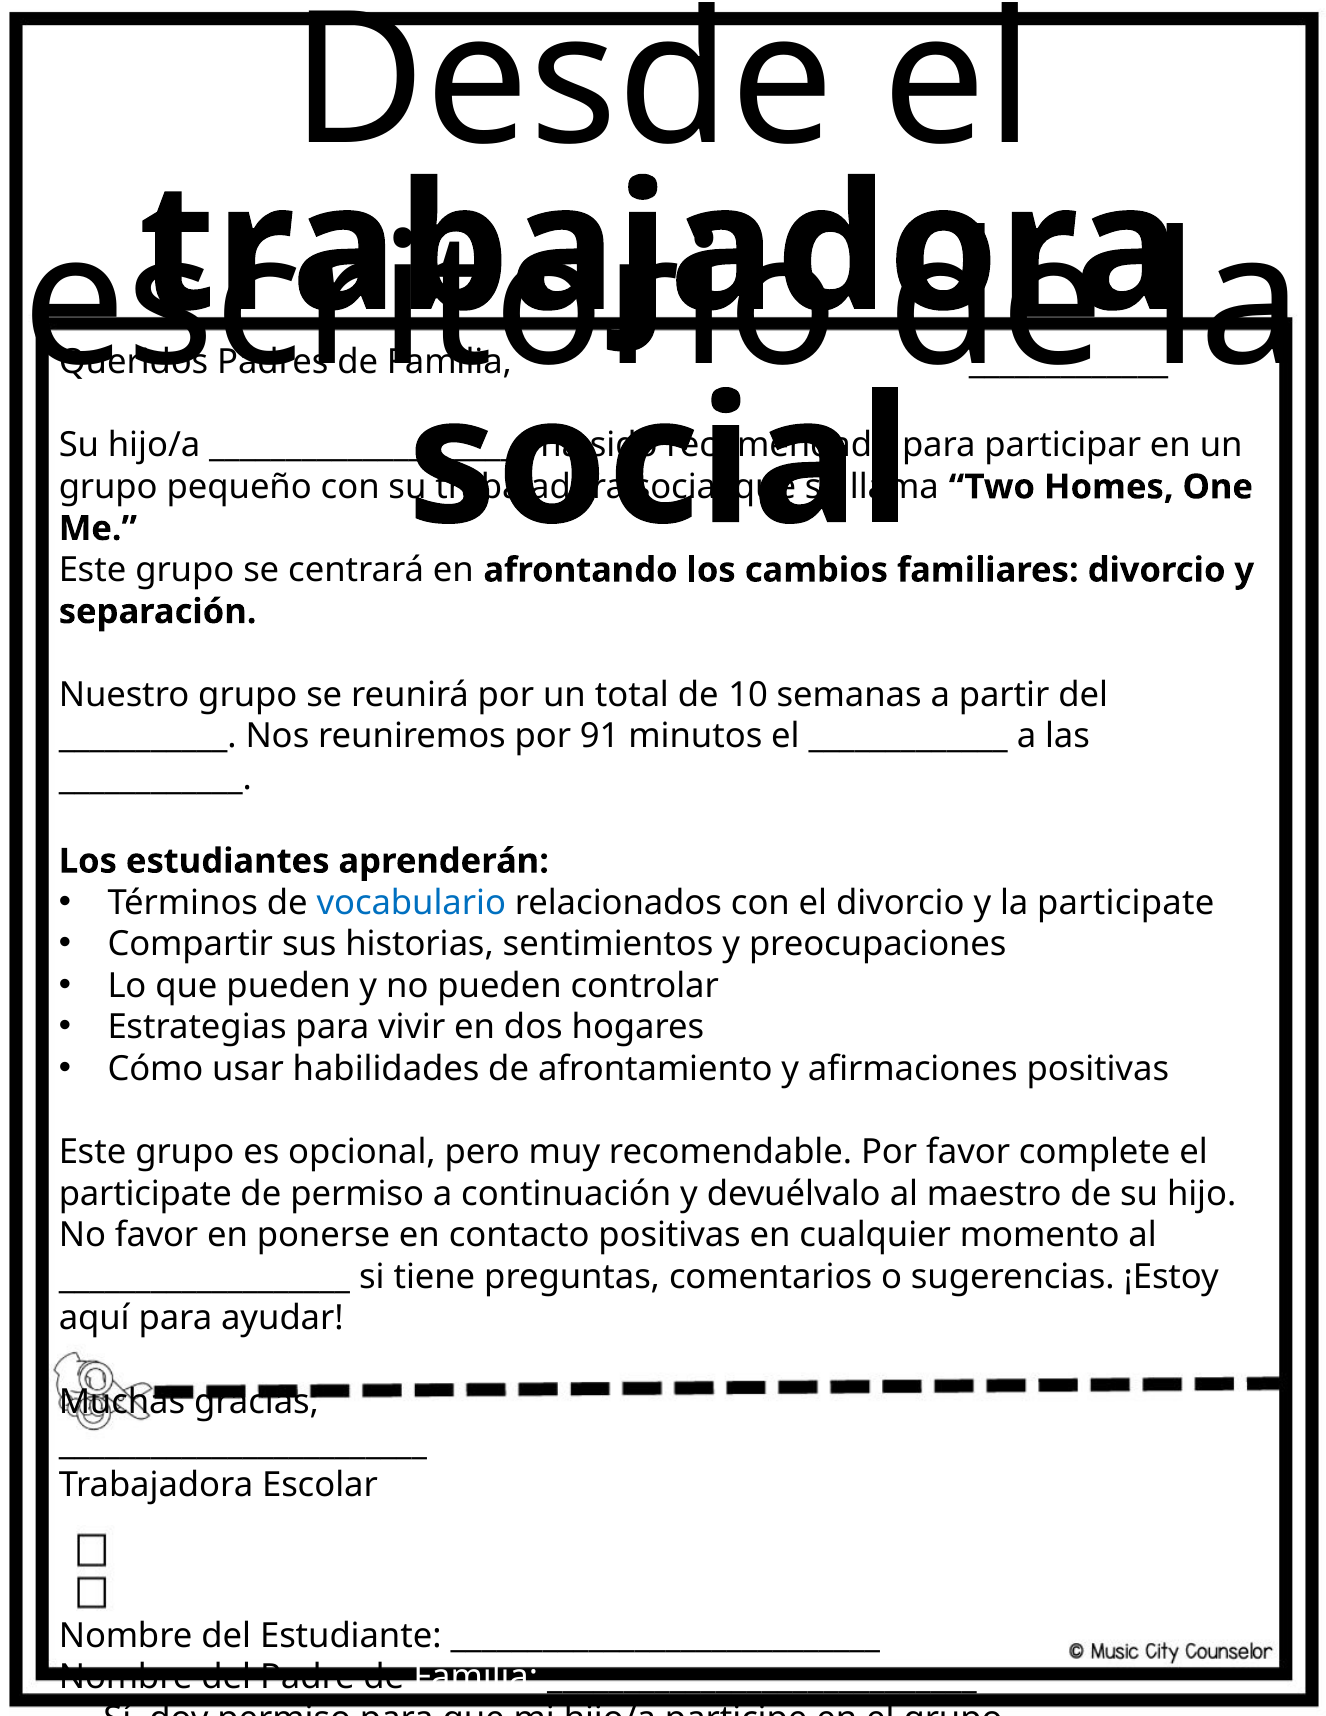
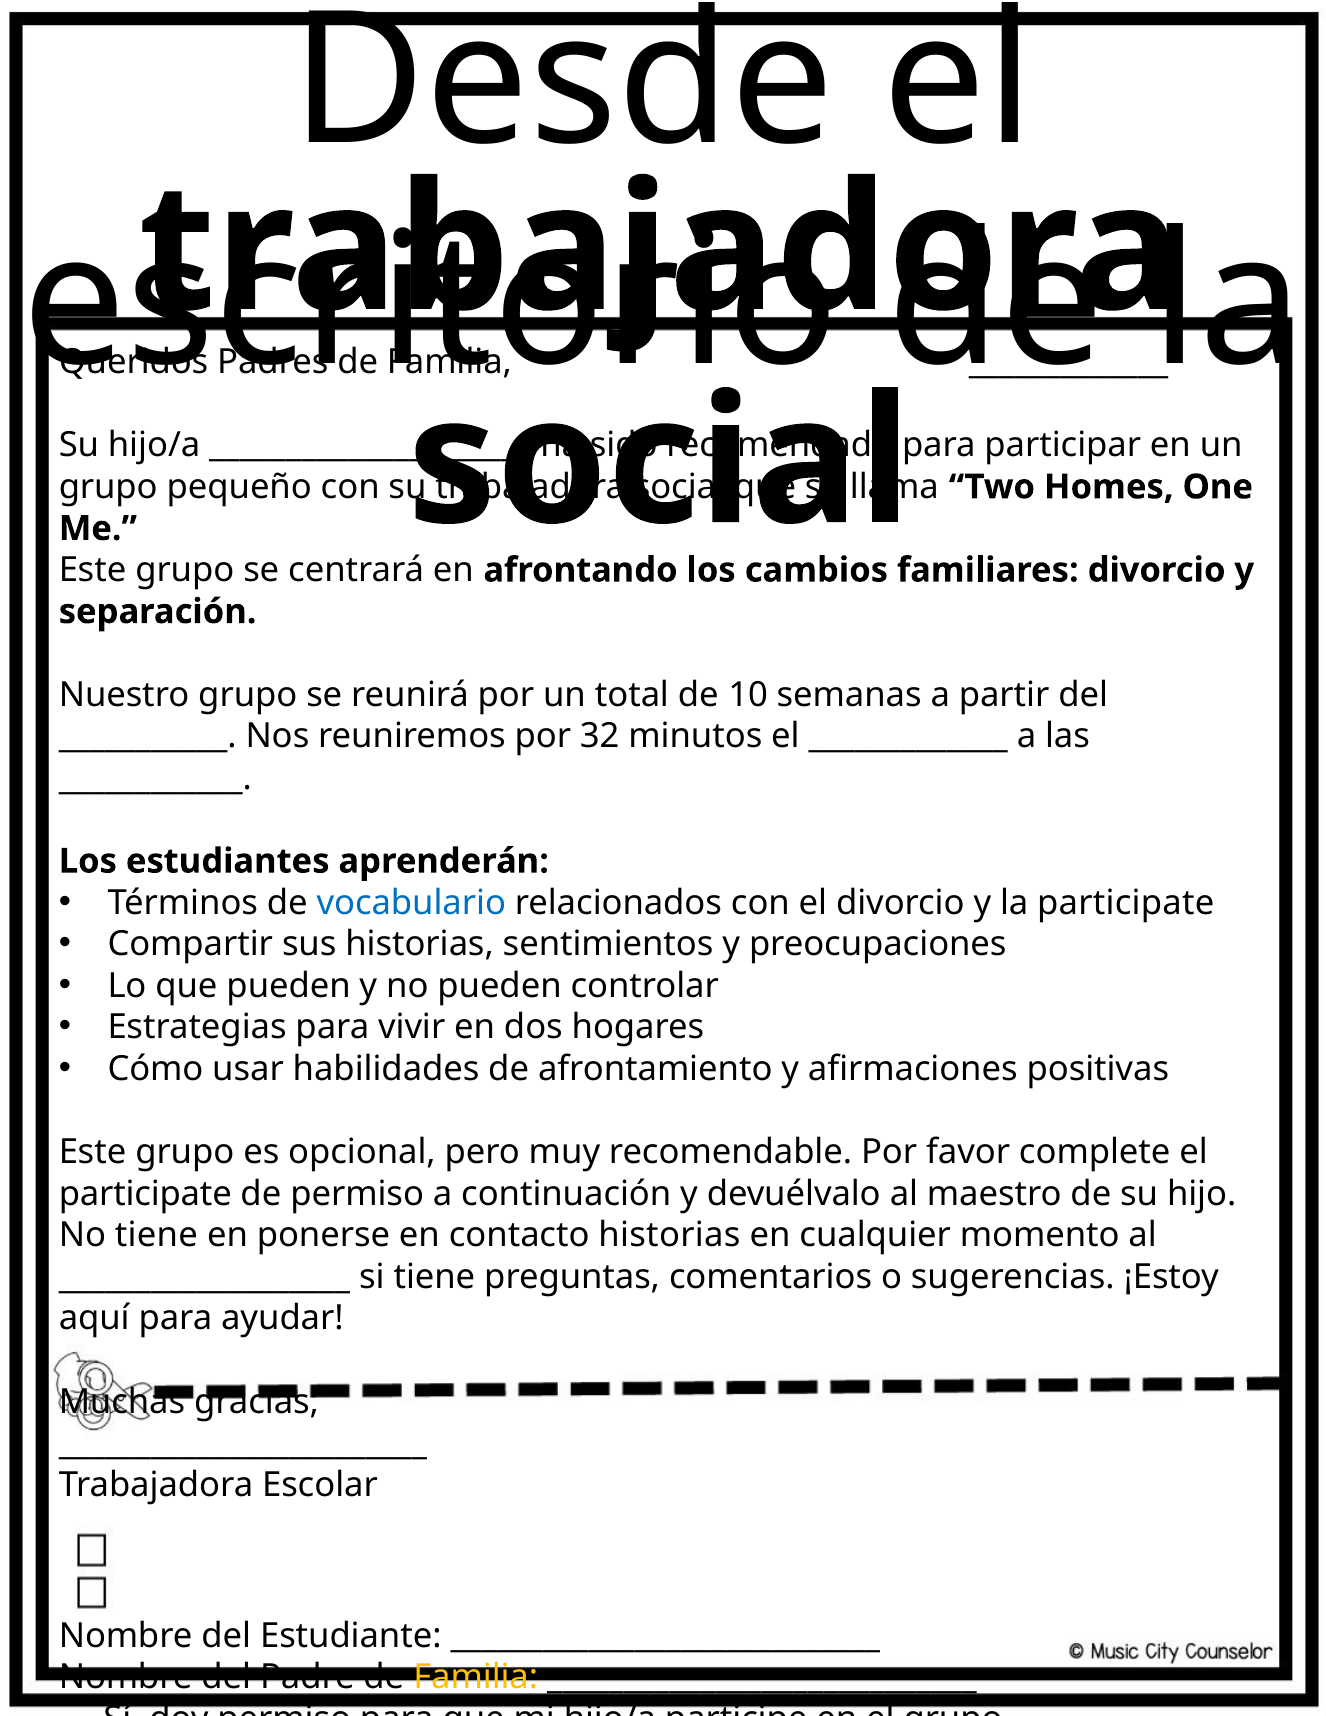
91: 91 -> 32
No favor: favor -> tiene
contacto positivas: positivas -> historias
Familia at (476, 1677) colour: white -> yellow
